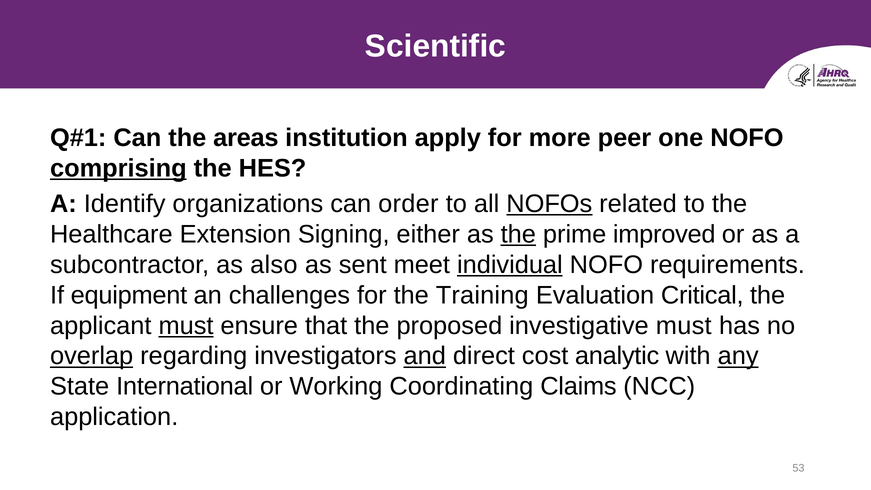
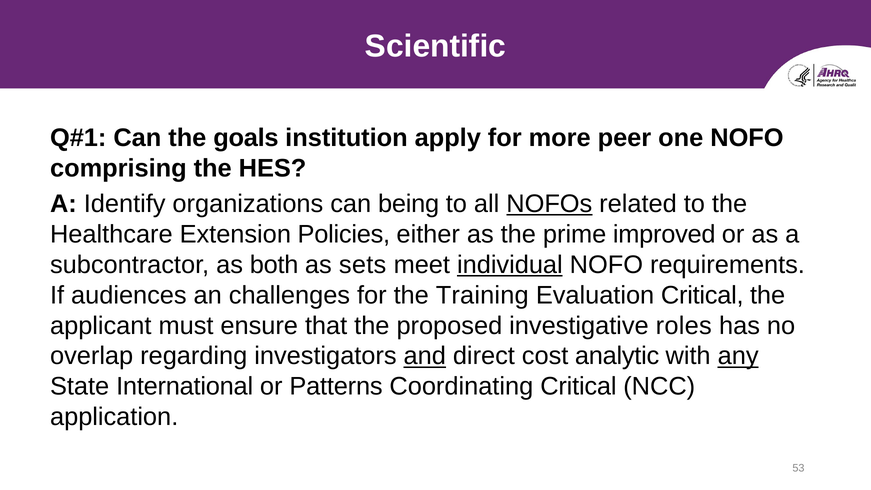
areas: areas -> goals
comprising underline: present -> none
order: order -> being
Signing: Signing -> Policies
the at (518, 234) underline: present -> none
also: also -> both
sent: sent -> sets
equipment: equipment -> audiences
must at (186, 326) underline: present -> none
investigative must: must -> roles
overlap underline: present -> none
Working: Working -> Patterns
Coordinating Claims: Claims -> Critical
